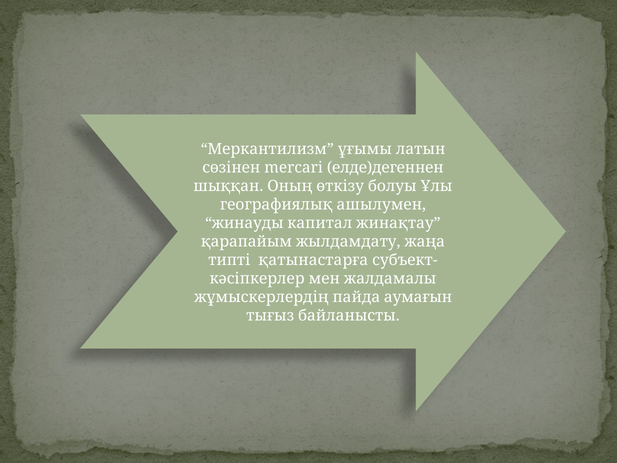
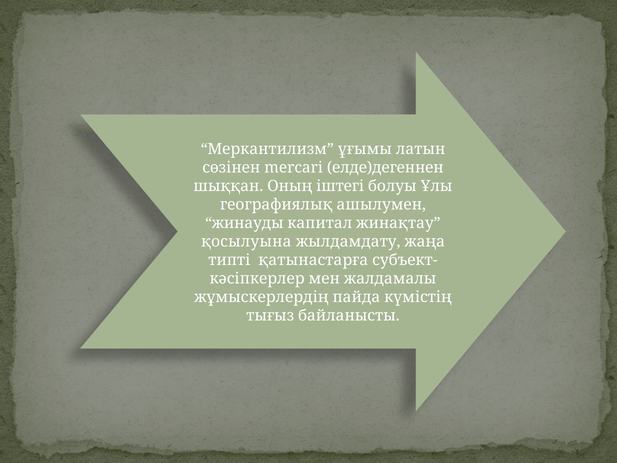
өткізу: өткізу -> іштегі
қарапайым: қарапайым -> қосылуына
аумағын: аумағын -> күмістің
